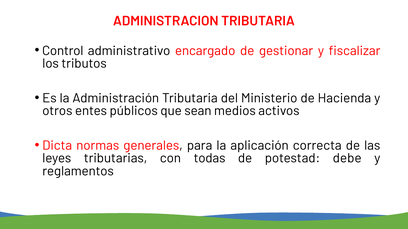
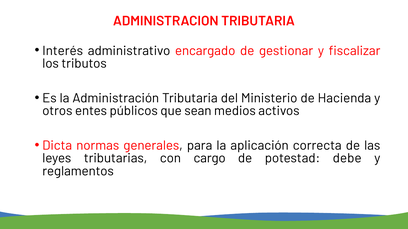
Control: Control -> Interés
todas: todas -> cargo
